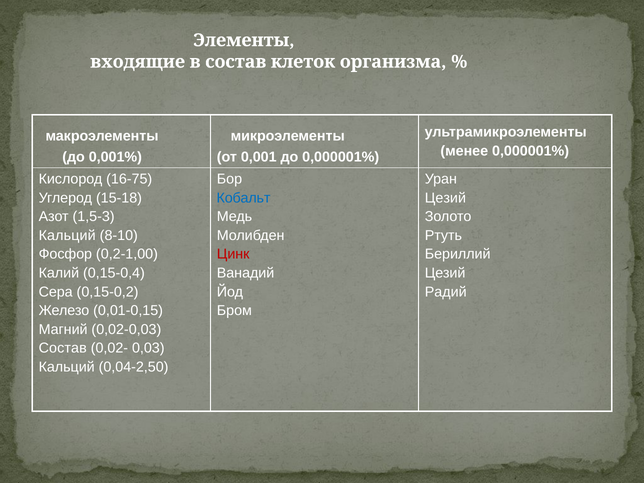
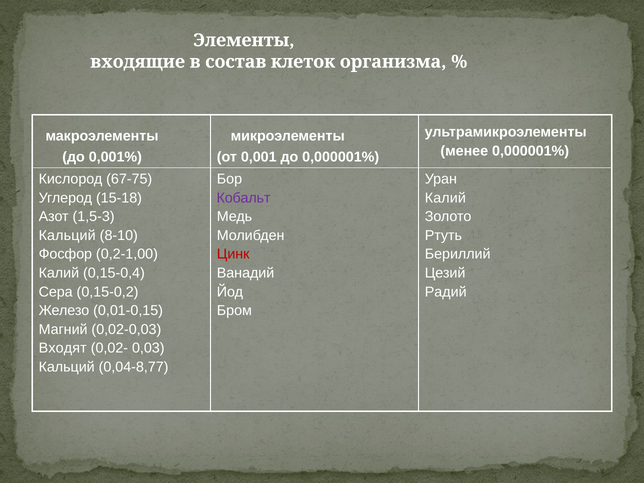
16-75: 16-75 -> 67-75
Кобальт colour: blue -> purple
Цезий at (445, 198): Цезий -> Калий
Состав at (63, 348): Состав -> Входят
0,04-2,50: 0,04-2,50 -> 0,04-8,77
